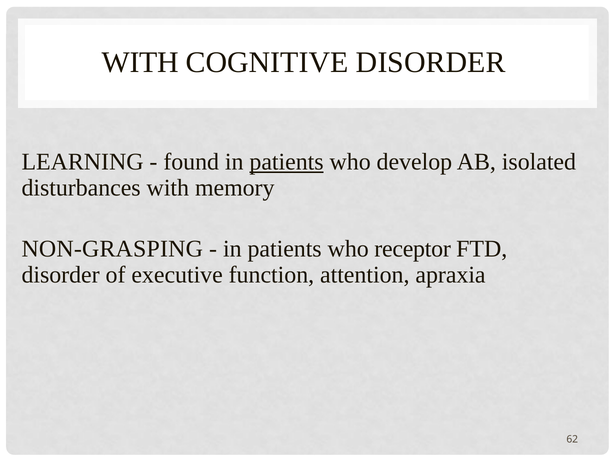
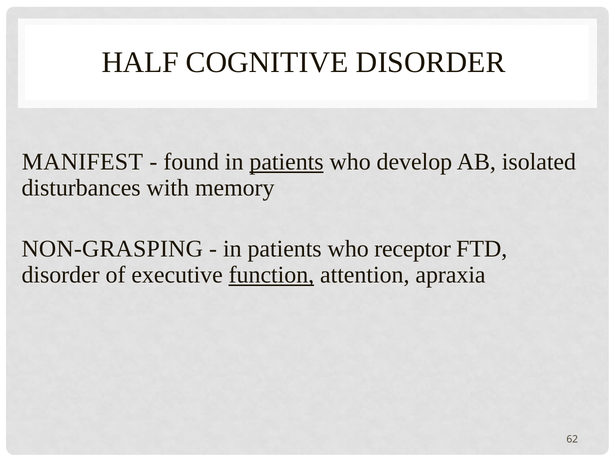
WITH at (140, 62): WITH -> HALF
LEARNING: LEARNING -> MANIFEST
function underline: none -> present
